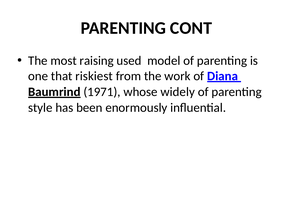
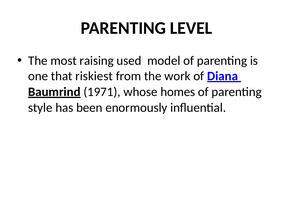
CONT: CONT -> LEVEL
widely: widely -> homes
